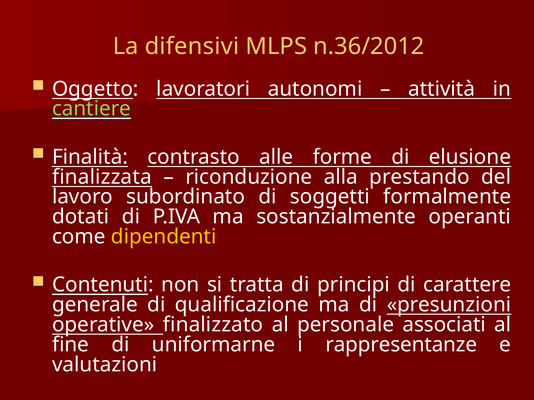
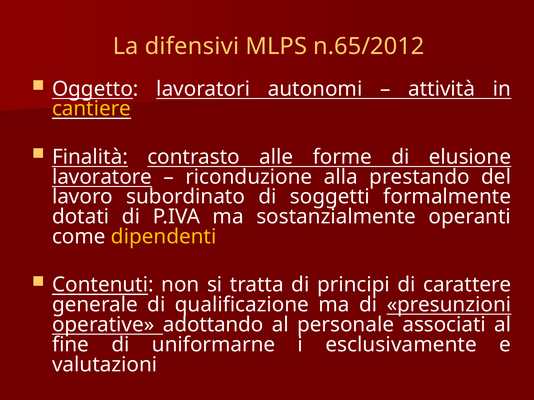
n.36/2012: n.36/2012 -> n.65/2012
cantiere colour: light green -> yellow
finalizzata: finalizzata -> lavoratore
finalizzato: finalizzato -> adottando
rappresentanze: rappresentanze -> esclusivamente
